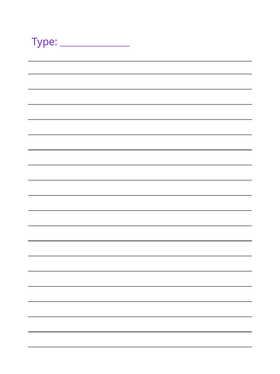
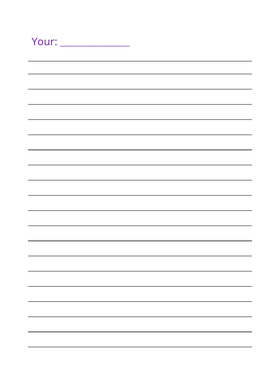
Type: Type -> Your
